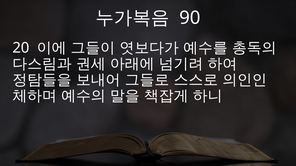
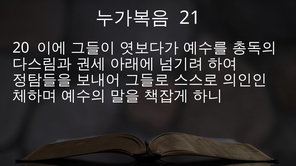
90: 90 -> 21
